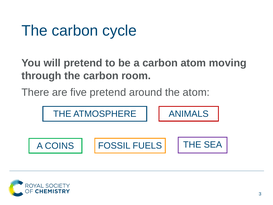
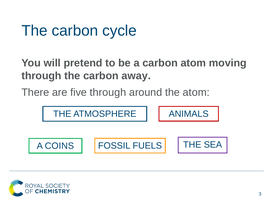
room: room -> away
five pretend: pretend -> through
